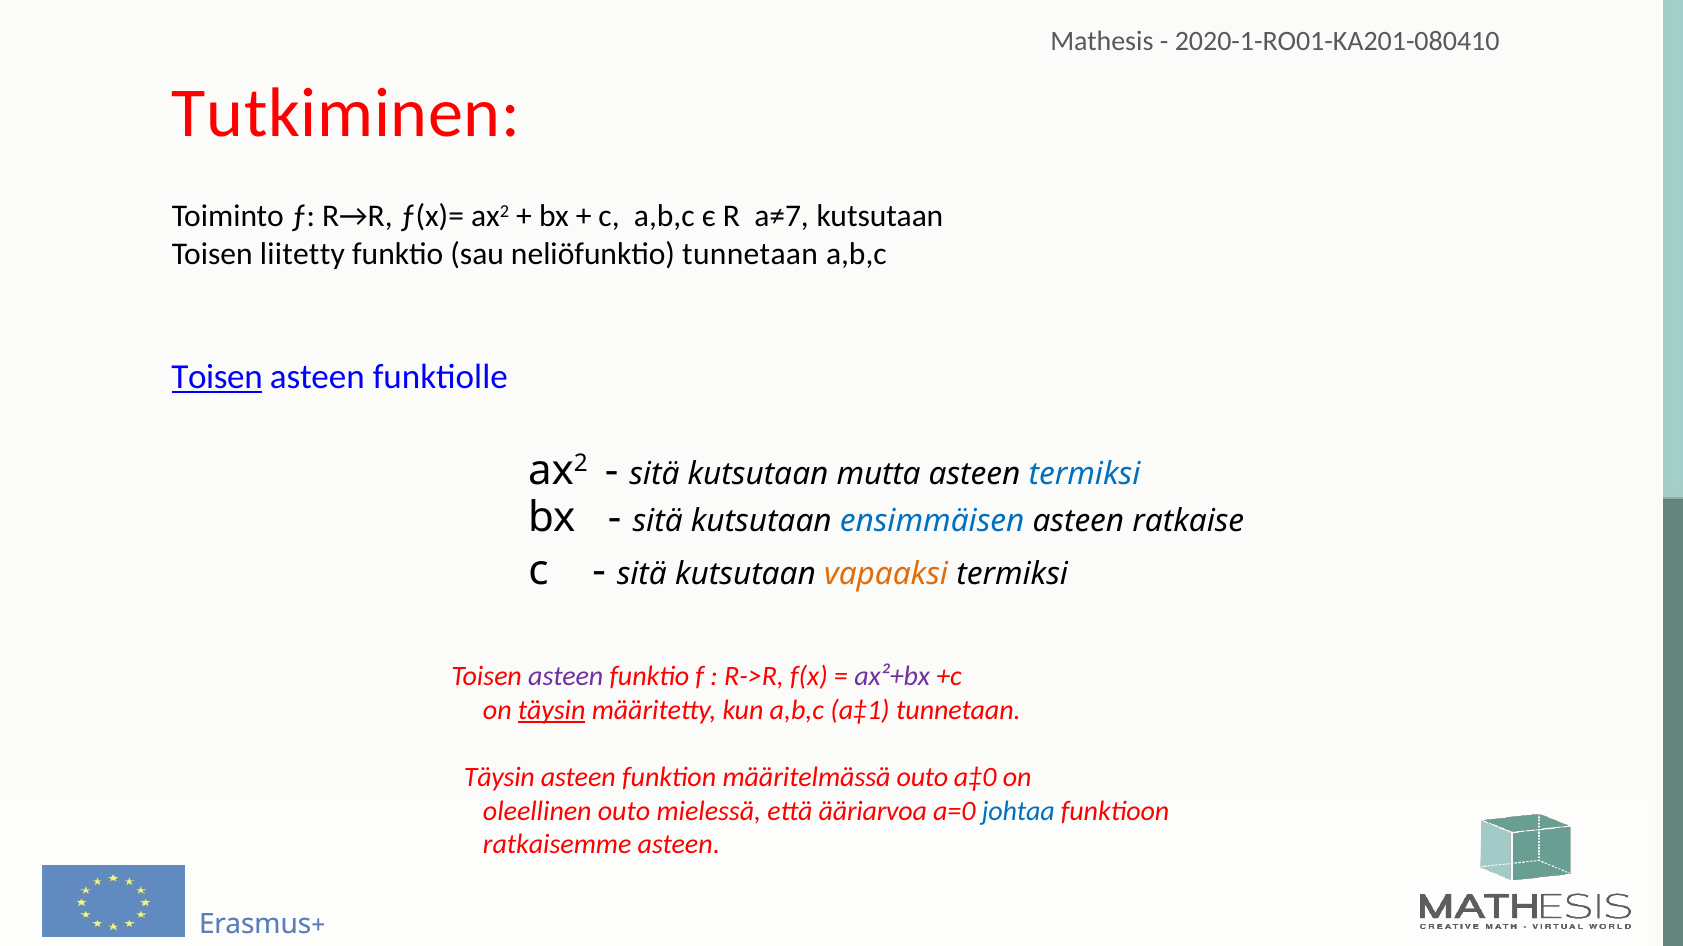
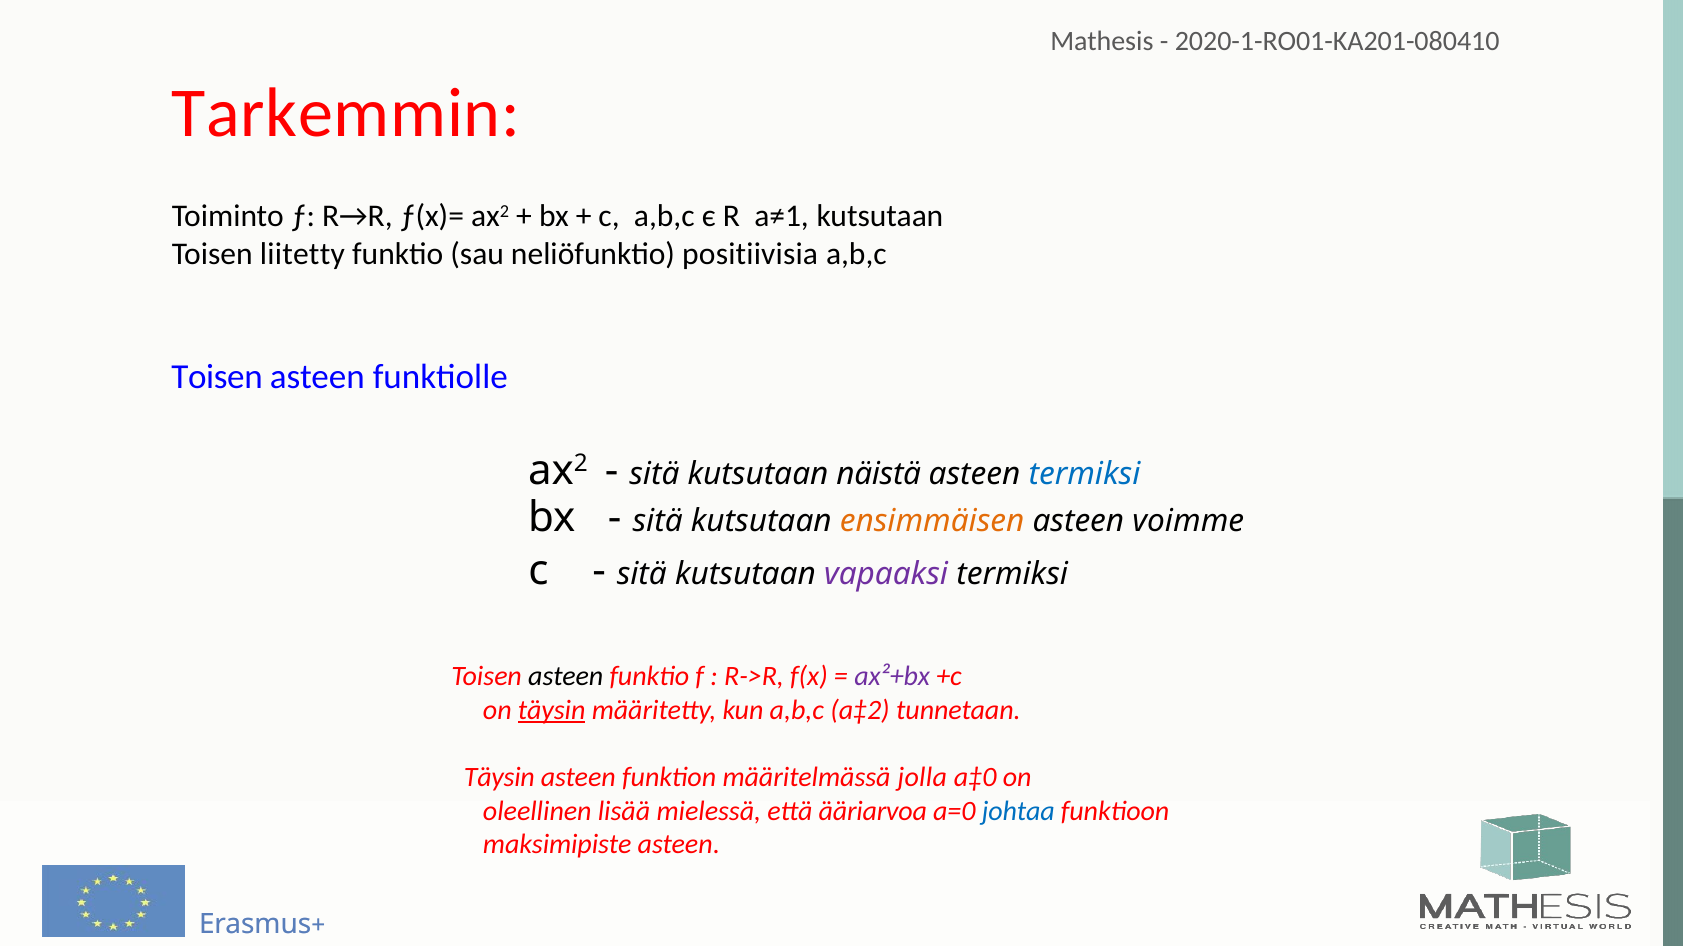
Tutkiminen: Tutkiminen -> Tarkemmin
a≠7: a≠7 -> a≠1
neliöfunktio tunnetaan: tunnetaan -> positiivisia
Toisen at (217, 377) underline: present -> none
mutta: mutta -> näistä
ensimmäisen colour: blue -> orange
ratkaise: ratkaise -> voimme
vapaaksi colour: orange -> purple
asteen at (566, 677) colour: purple -> black
a‡1: a‡1 -> a‡2
määritelmässä outo: outo -> jolla
oleellinen outo: outo -> lisää
ratkaisemme: ratkaisemme -> maksimipiste
